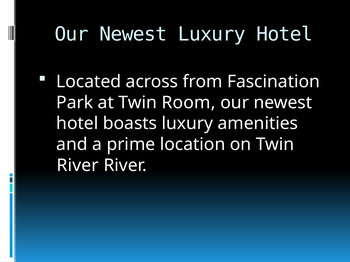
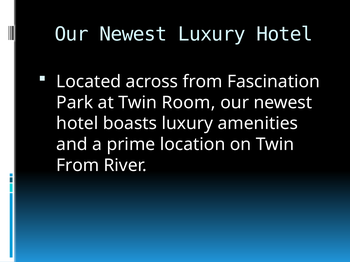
River at (78, 166): River -> From
